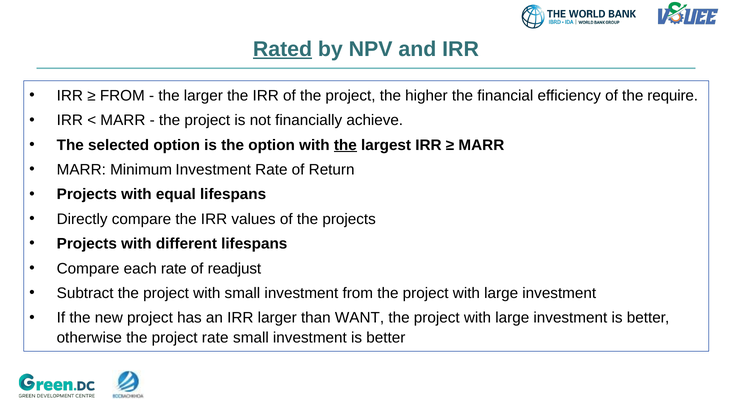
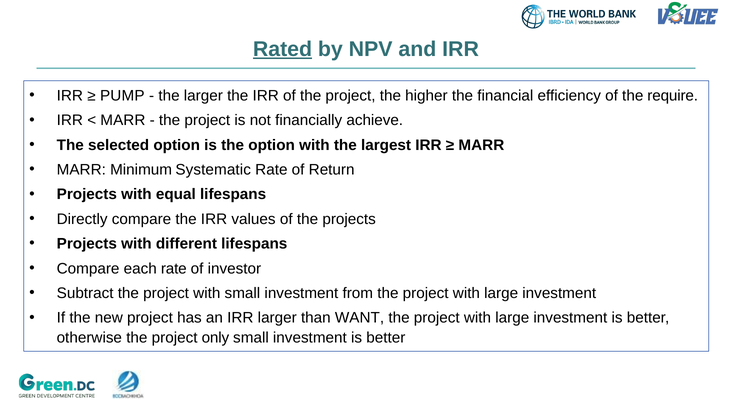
FROM at (122, 96): FROM -> PUMP
the at (345, 145) underline: present -> none
Minimum Investment: Investment -> Systematic
readjust: readjust -> investor
project rate: rate -> only
